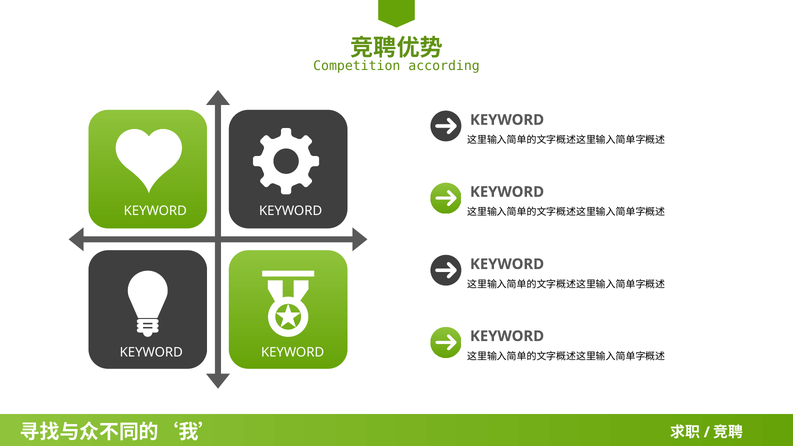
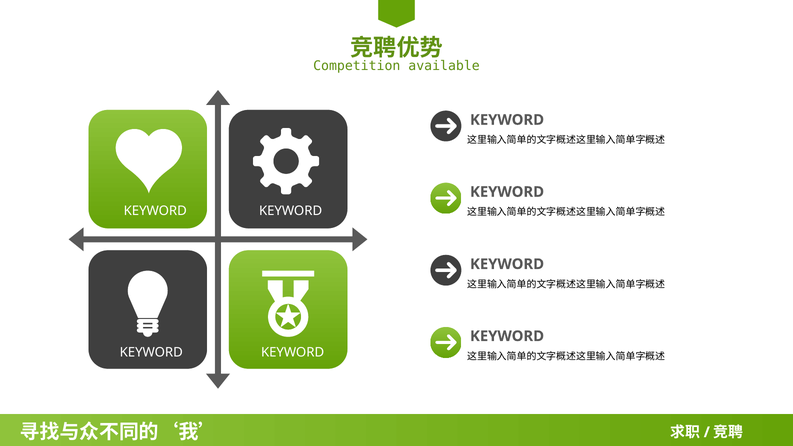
according: according -> available
